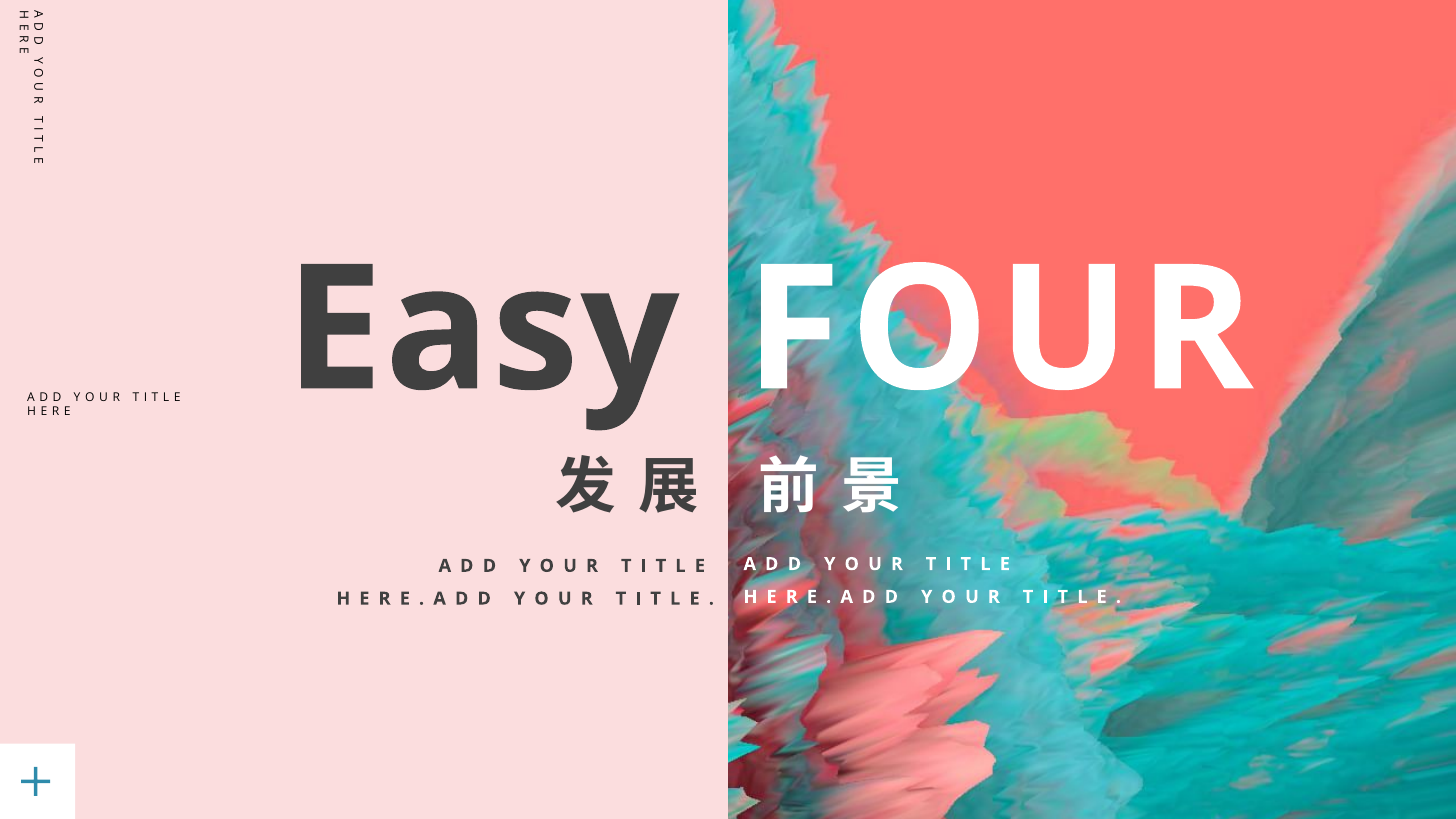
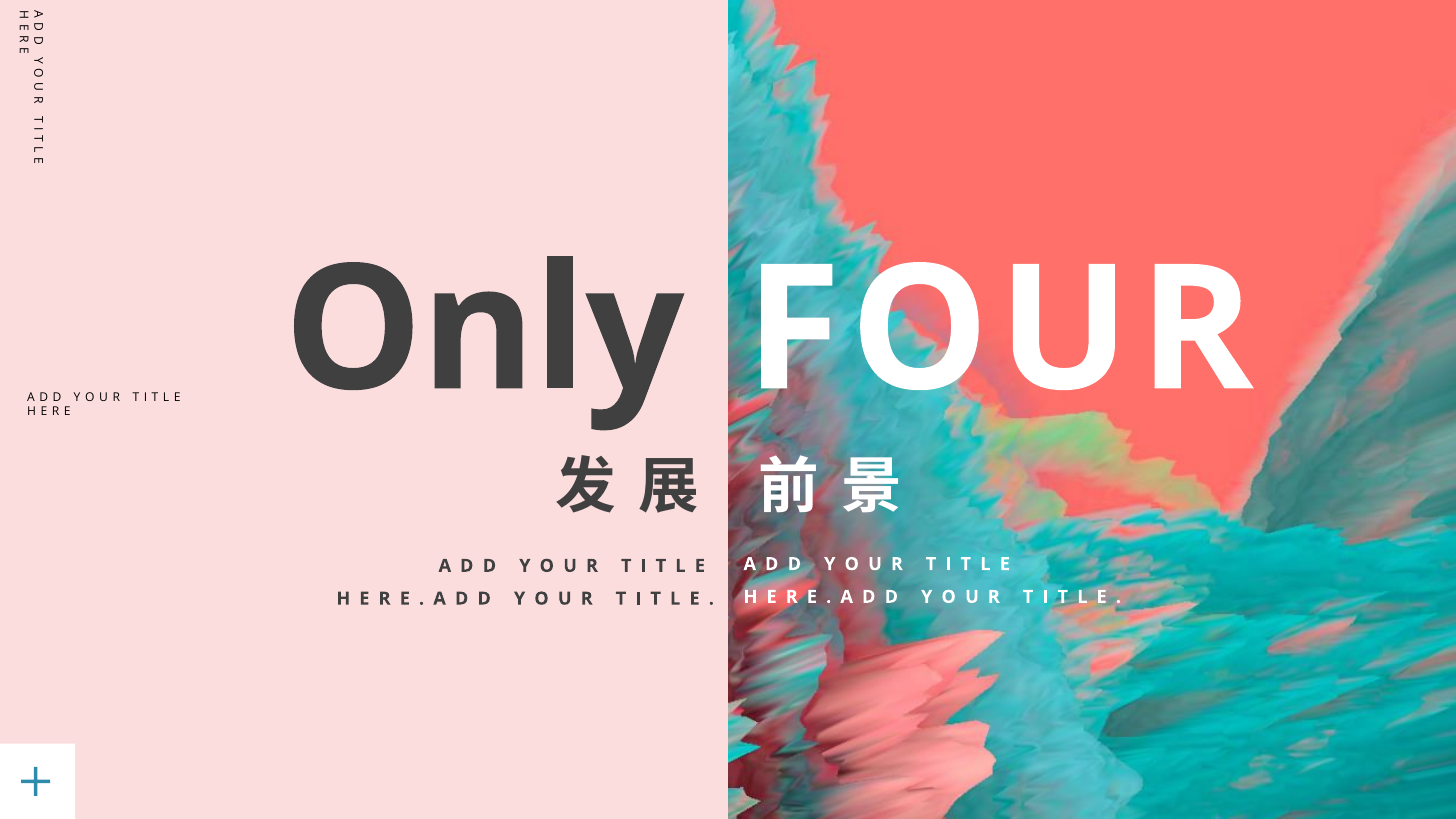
Easy: Easy -> Only
